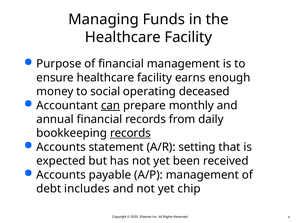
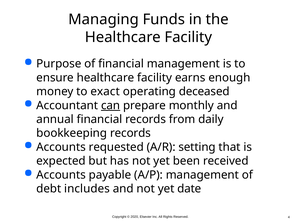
social: social -> exact
records at (130, 133) underline: present -> none
statement: statement -> requested
chip: chip -> date
